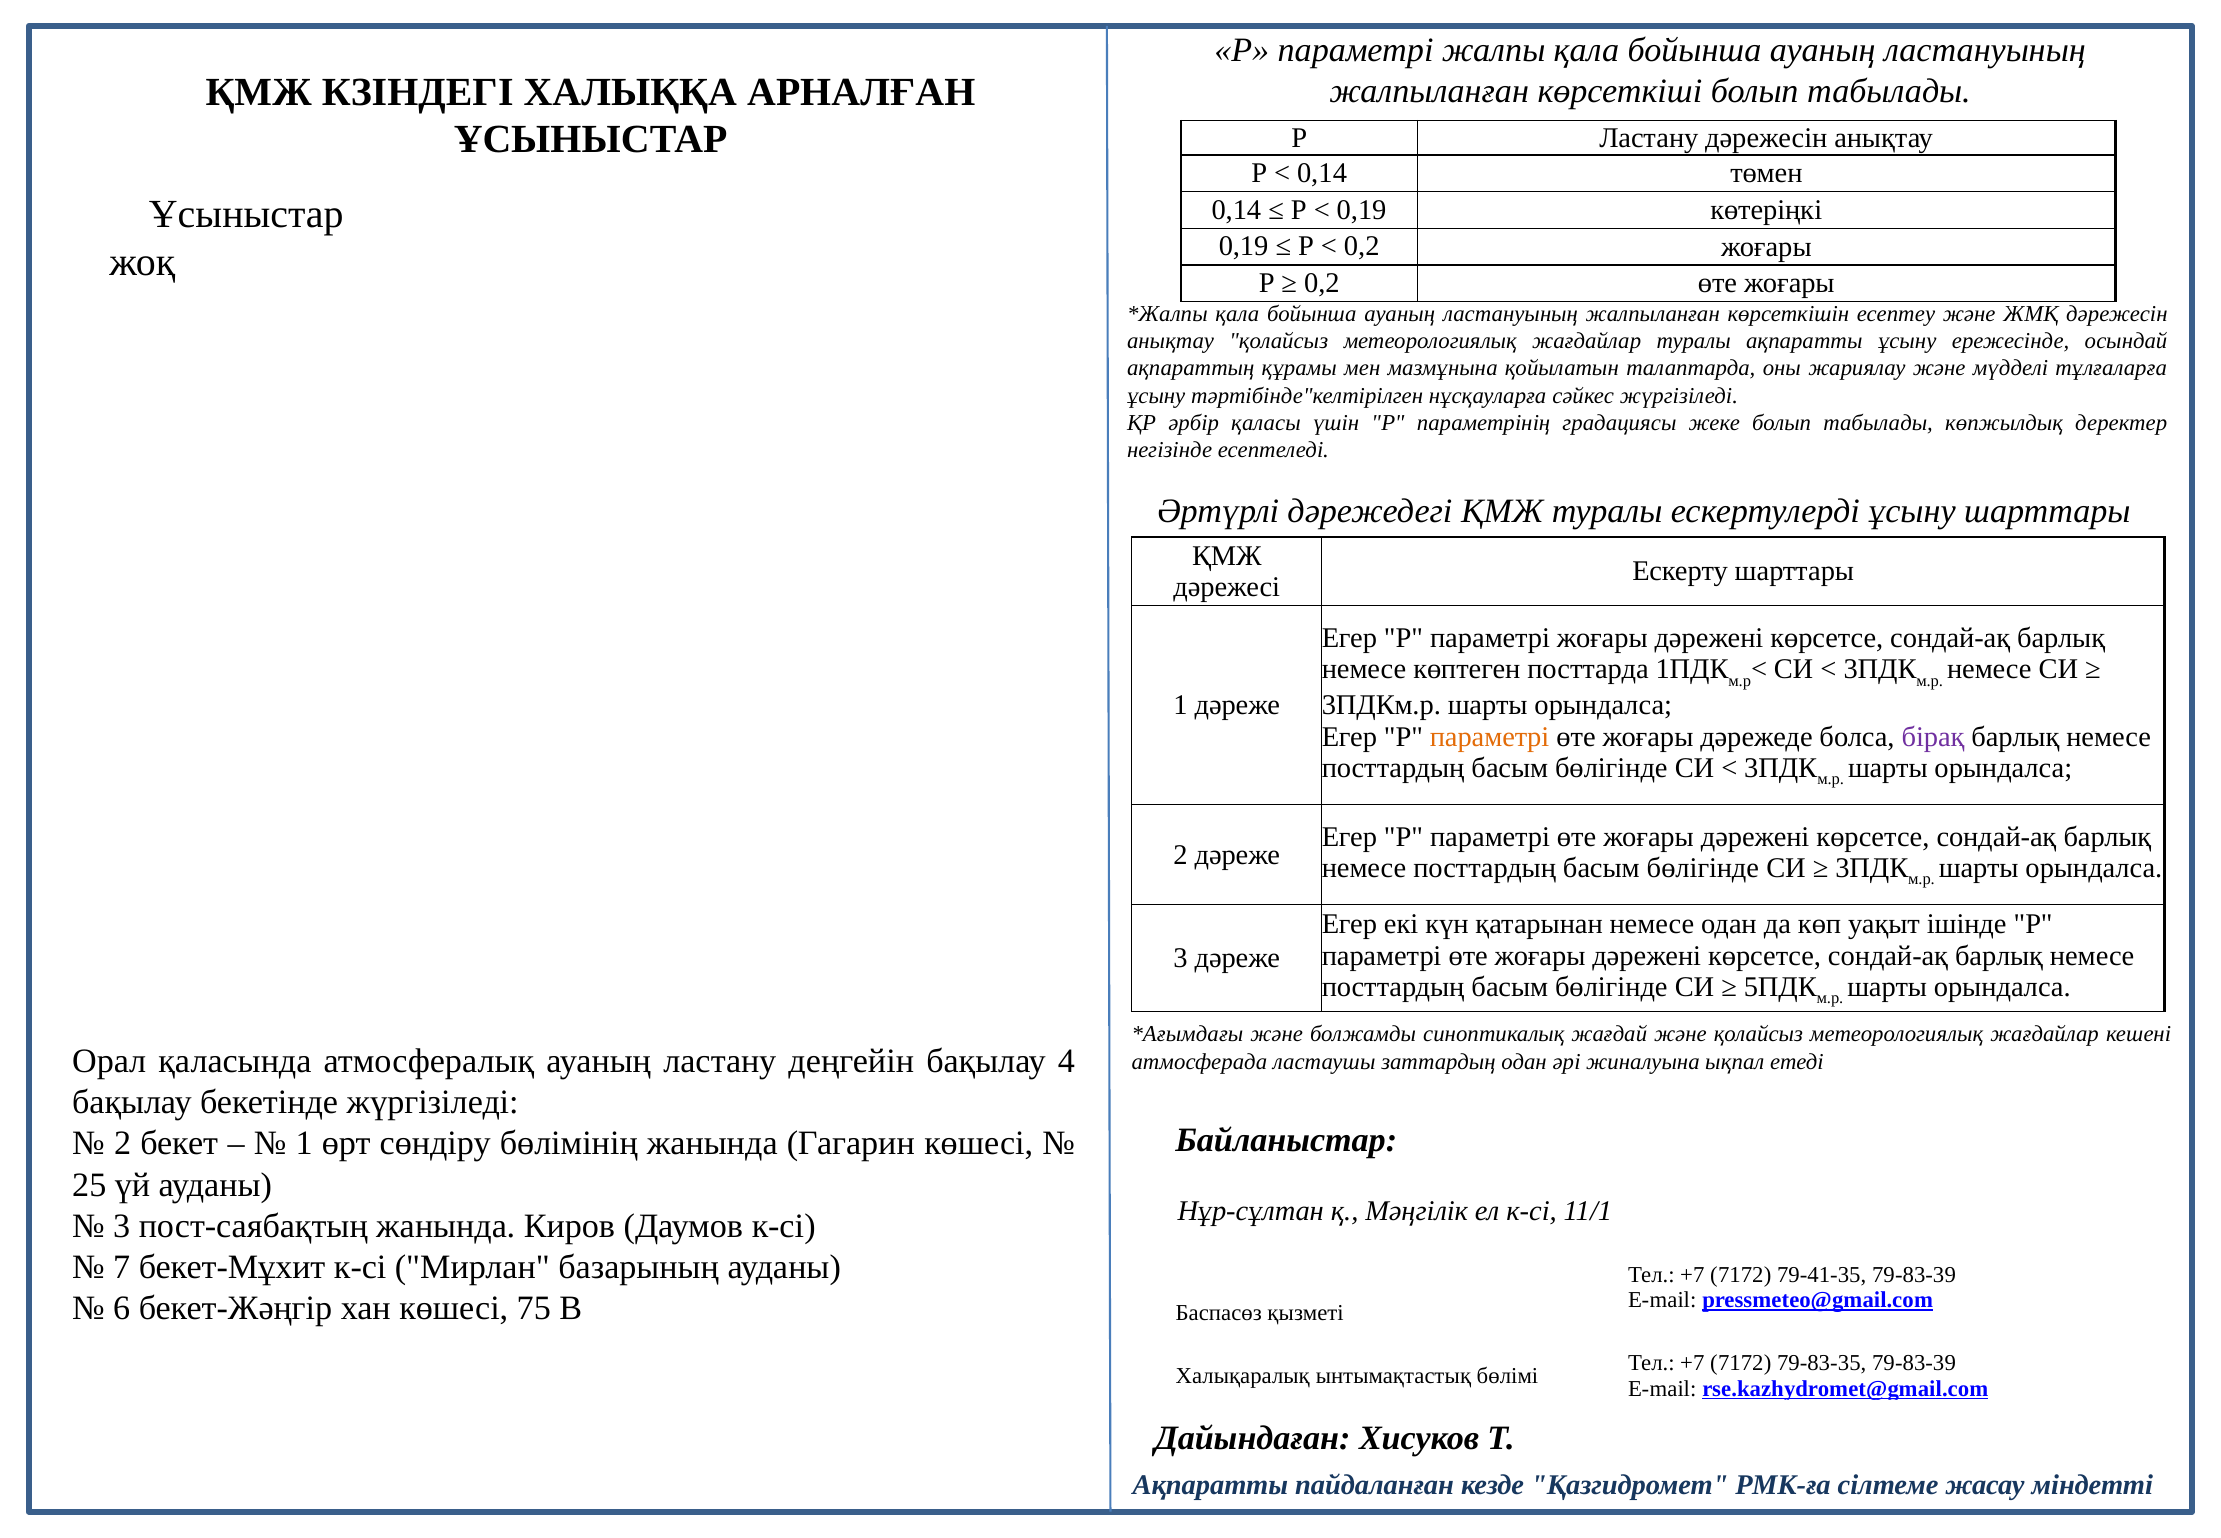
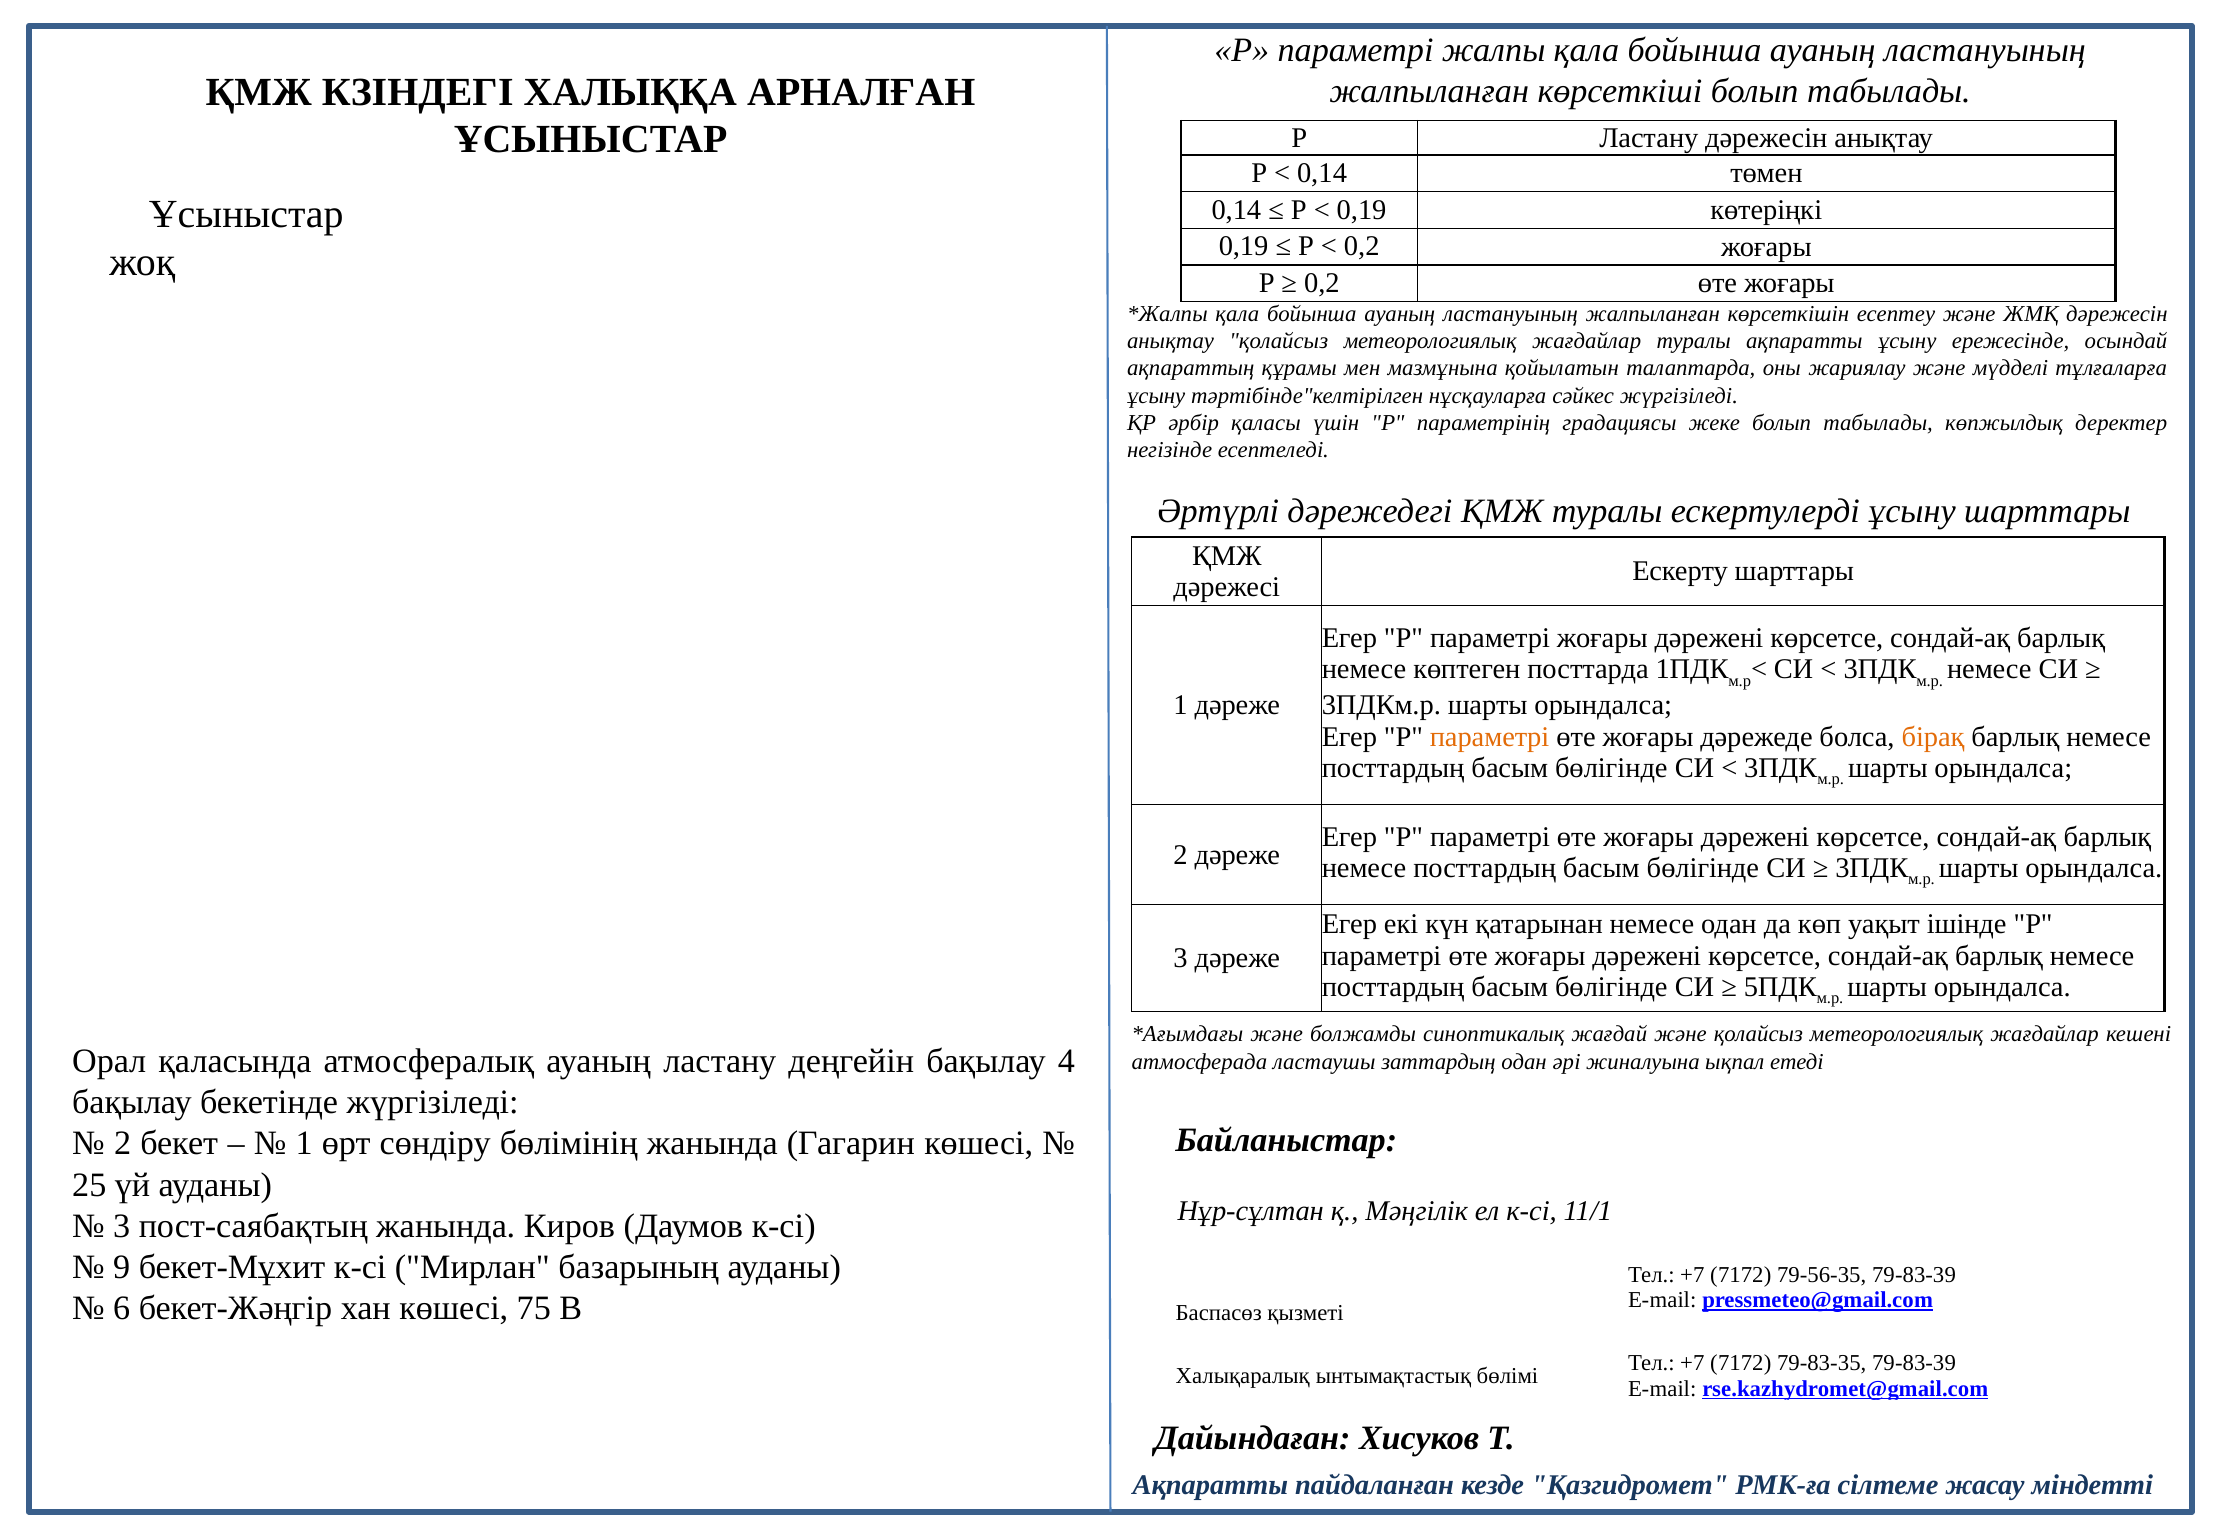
бірақ colour: purple -> orange
7: 7 -> 9
79-41-35: 79-41-35 -> 79-56-35
